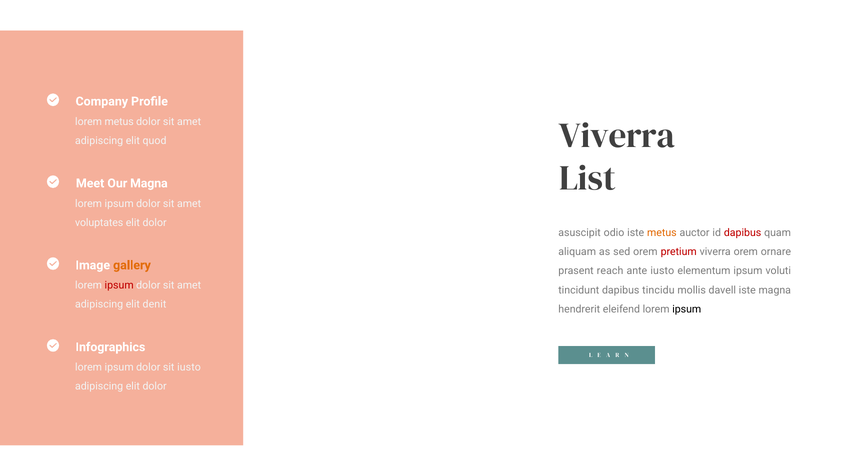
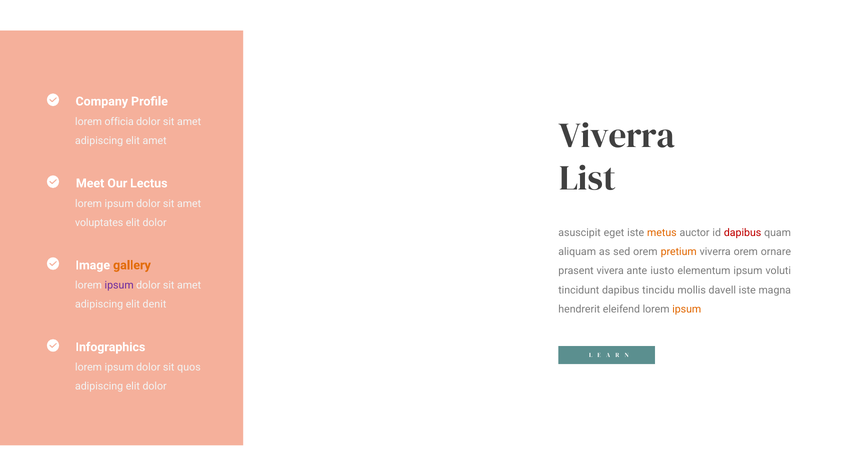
lorem metus: metus -> officia
elit quod: quod -> amet
Our Magna: Magna -> Lectus
odio: odio -> eget
pretium colour: red -> orange
reach: reach -> vivera
ipsum at (119, 285) colour: red -> purple
ipsum at (687, 309) colour: black -> orange
sit iusto: iusto -> quos
